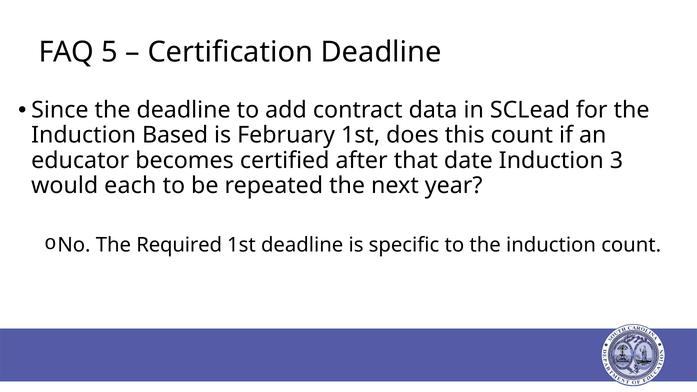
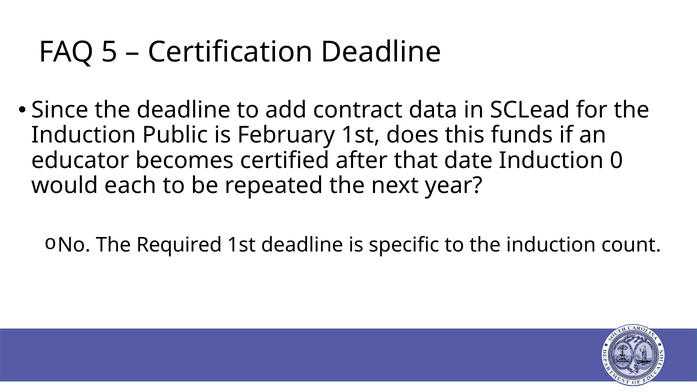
Based: Based -> Public
this count: count -> funds
3: 3 -> 0
